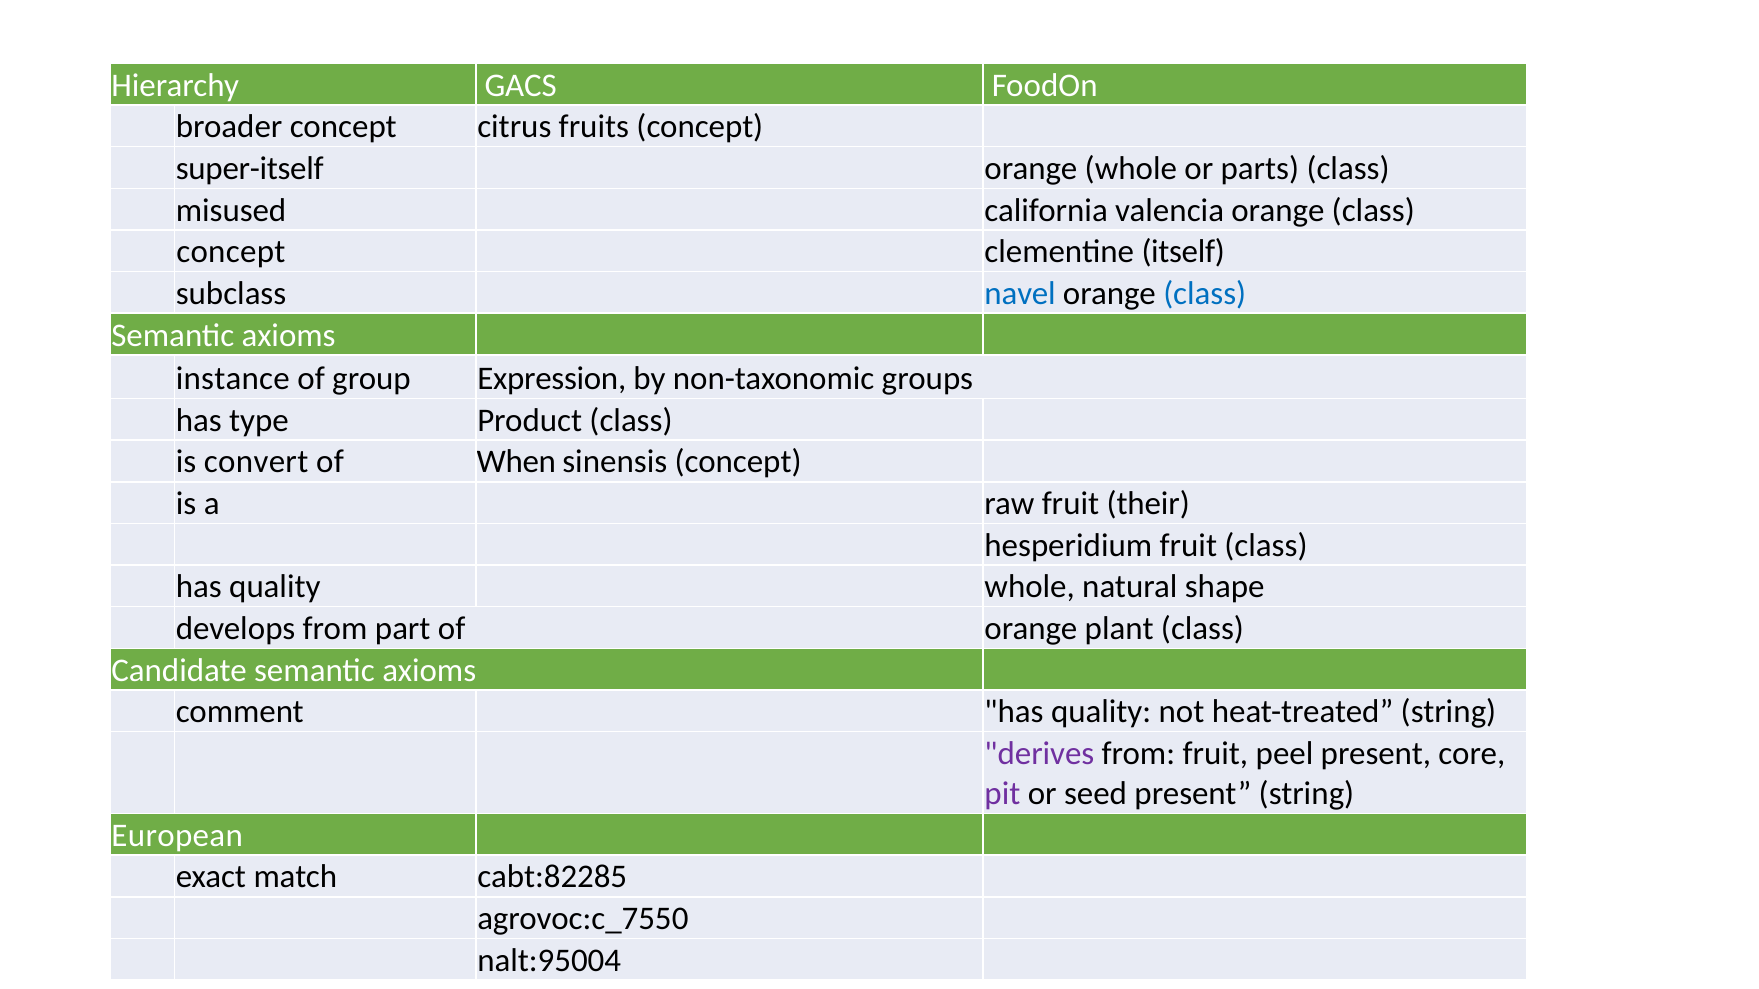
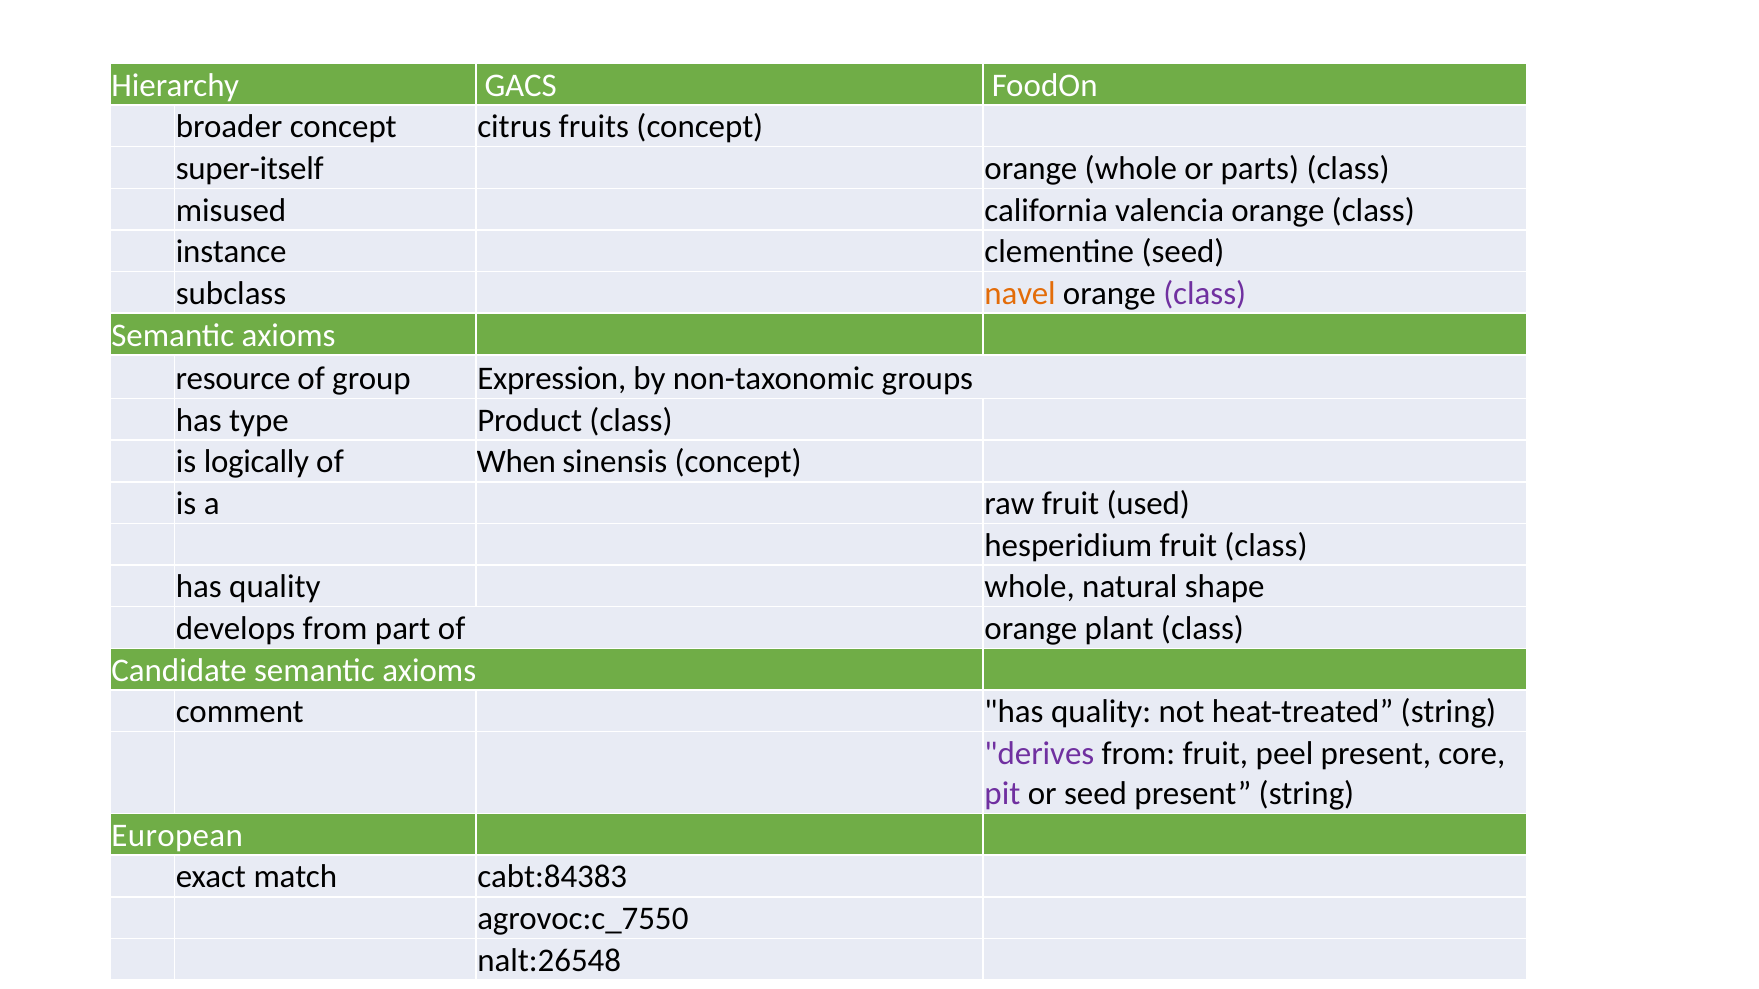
concept at (231, 252): concept -> instance
clementine itself: itself -> seed
navel colour: blue -> orange
class at (1205, 294) colour: blue -> purple
instance: instance -> resource
convert: convert -> logically
their: their -> used
cabt:82285: cabt:82285 -> cabt:84383
nalt:95004: nalt:95004 -> nalt:26548
